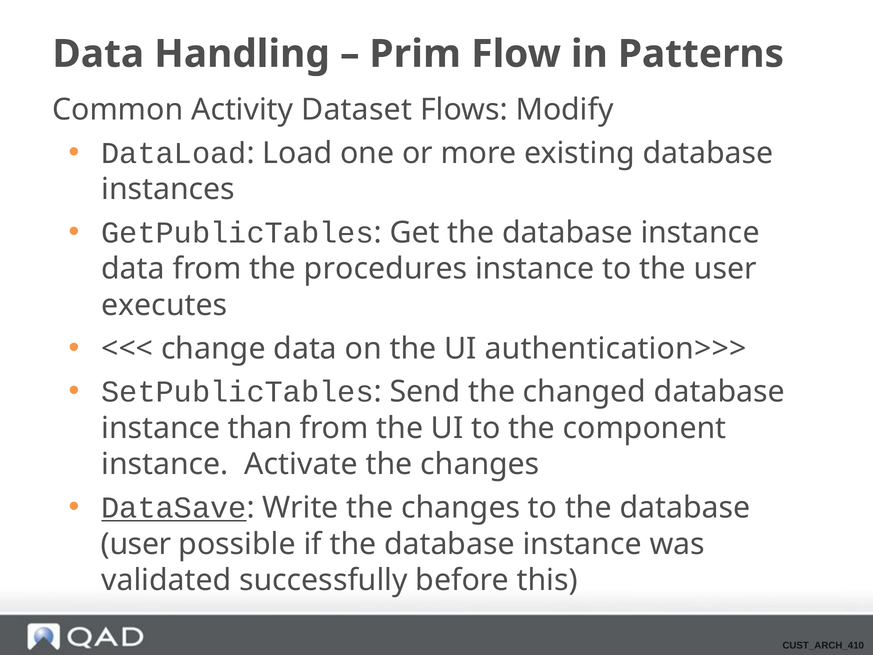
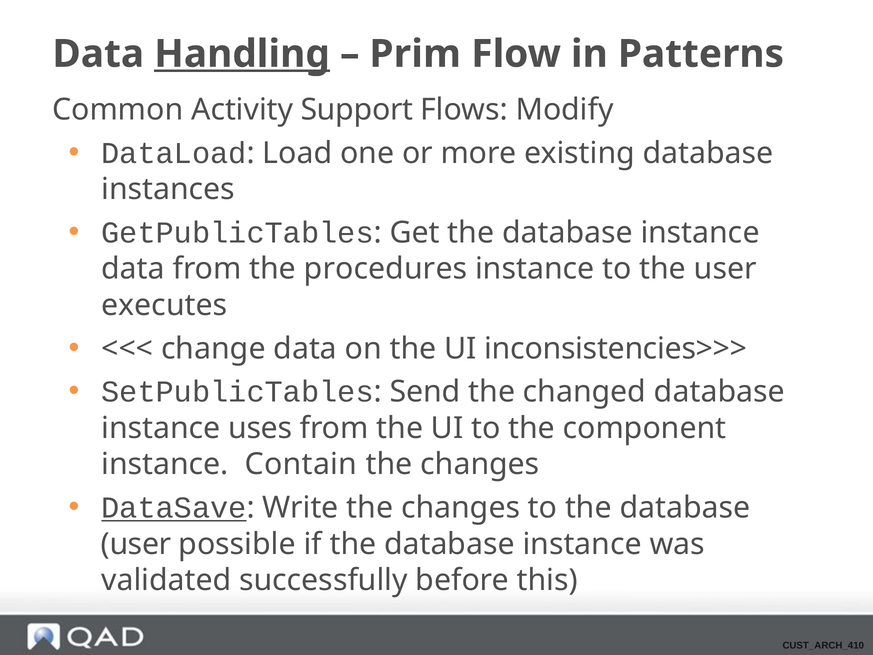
Handling underline: none -> present
Dataset: Dataset -> Support
authentication>>>: authentication>>> -> inconsistencies>>>
than: than -> uses
Activate: Activate -> Contain
